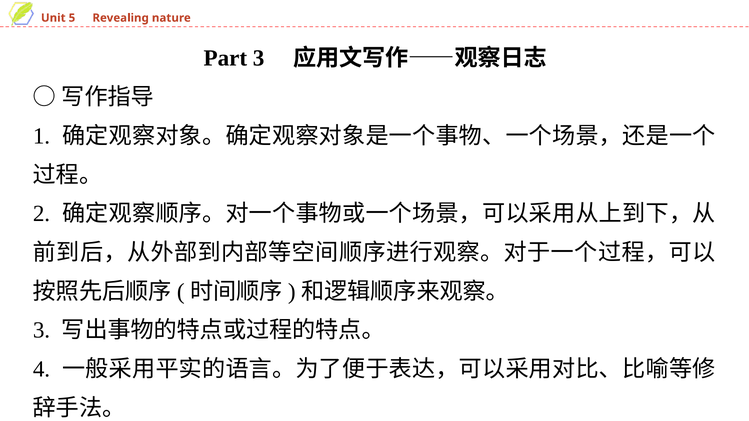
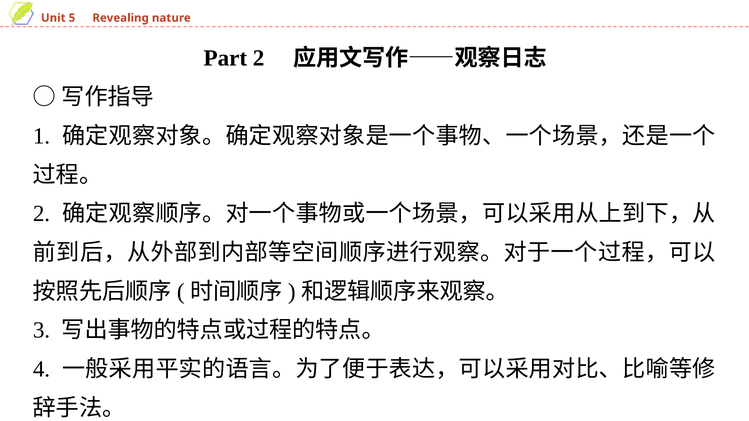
Part 3: 3 -> 2
